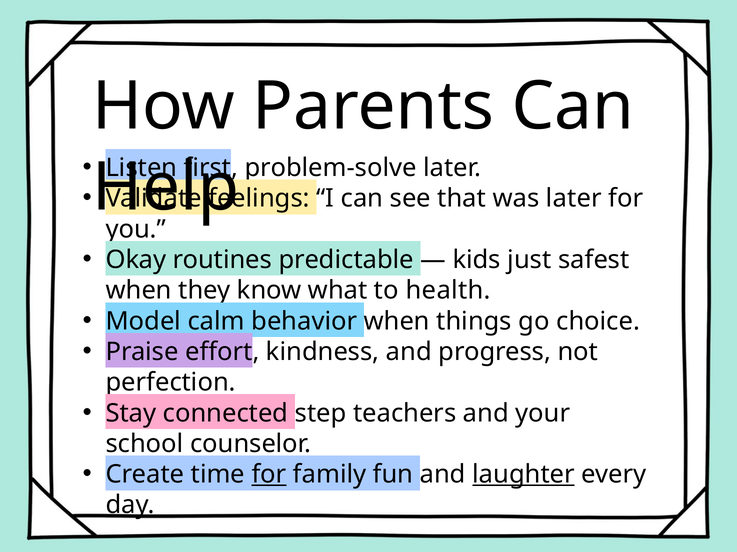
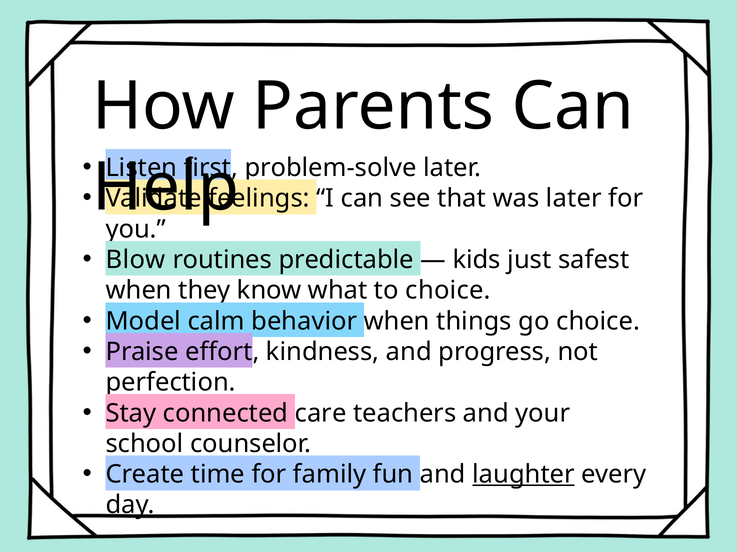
Okay: Okay -> Blow
to health: health -> choice
step: step -> care
for at (269, 475) underline: present -> none
